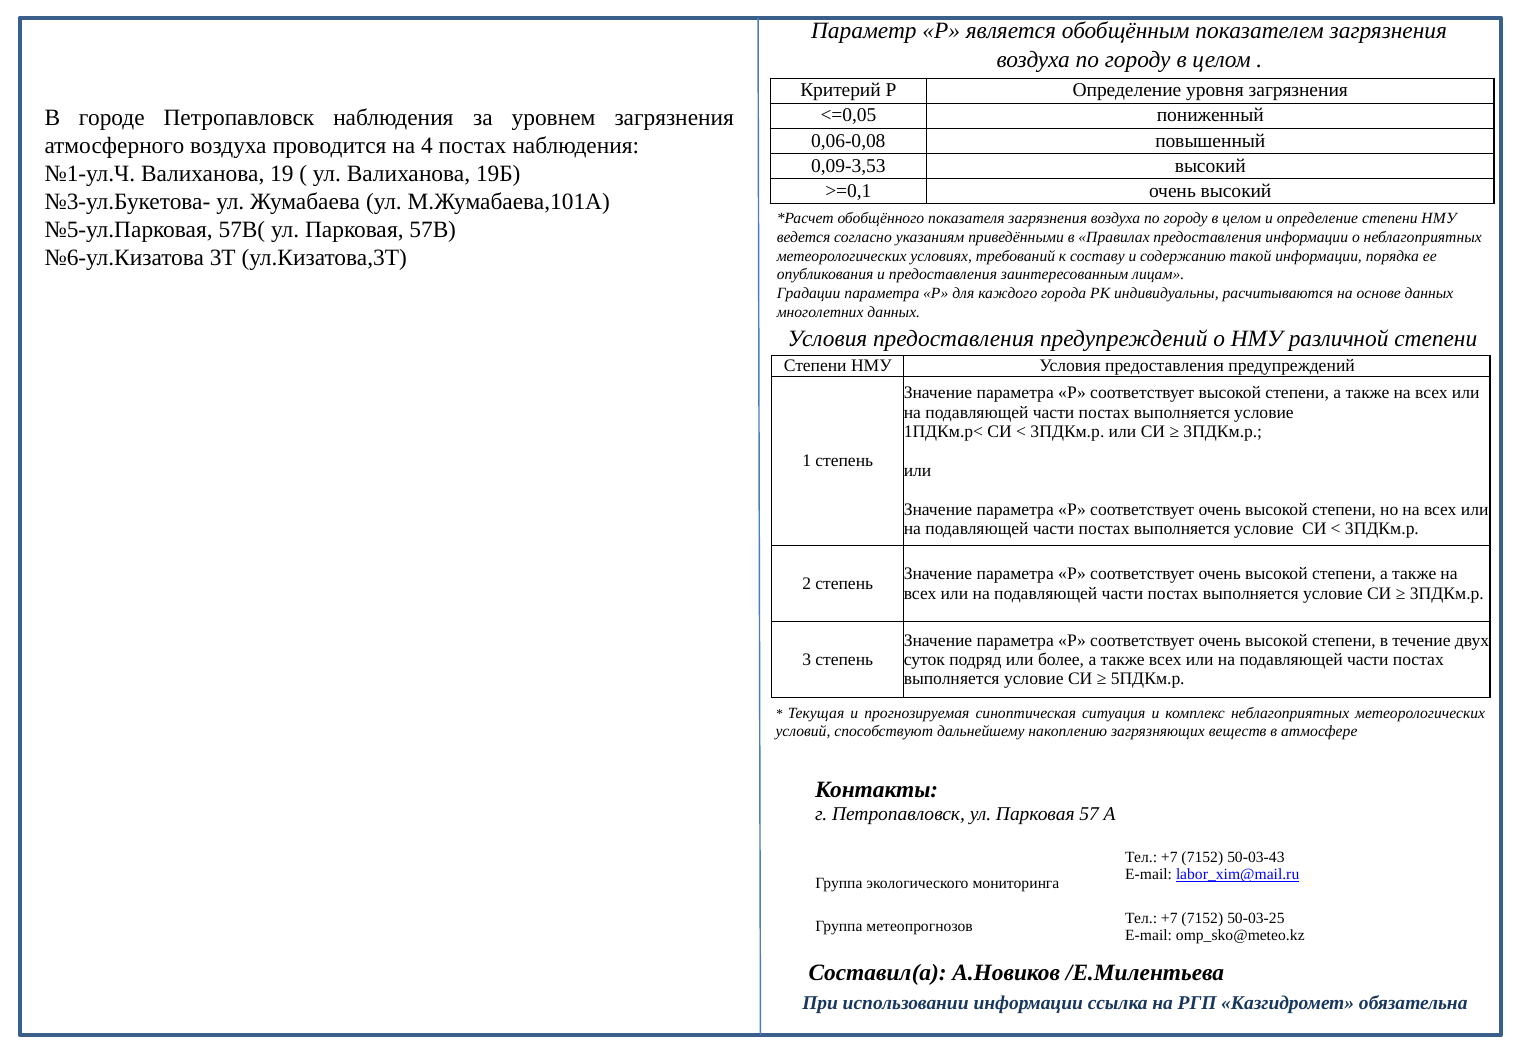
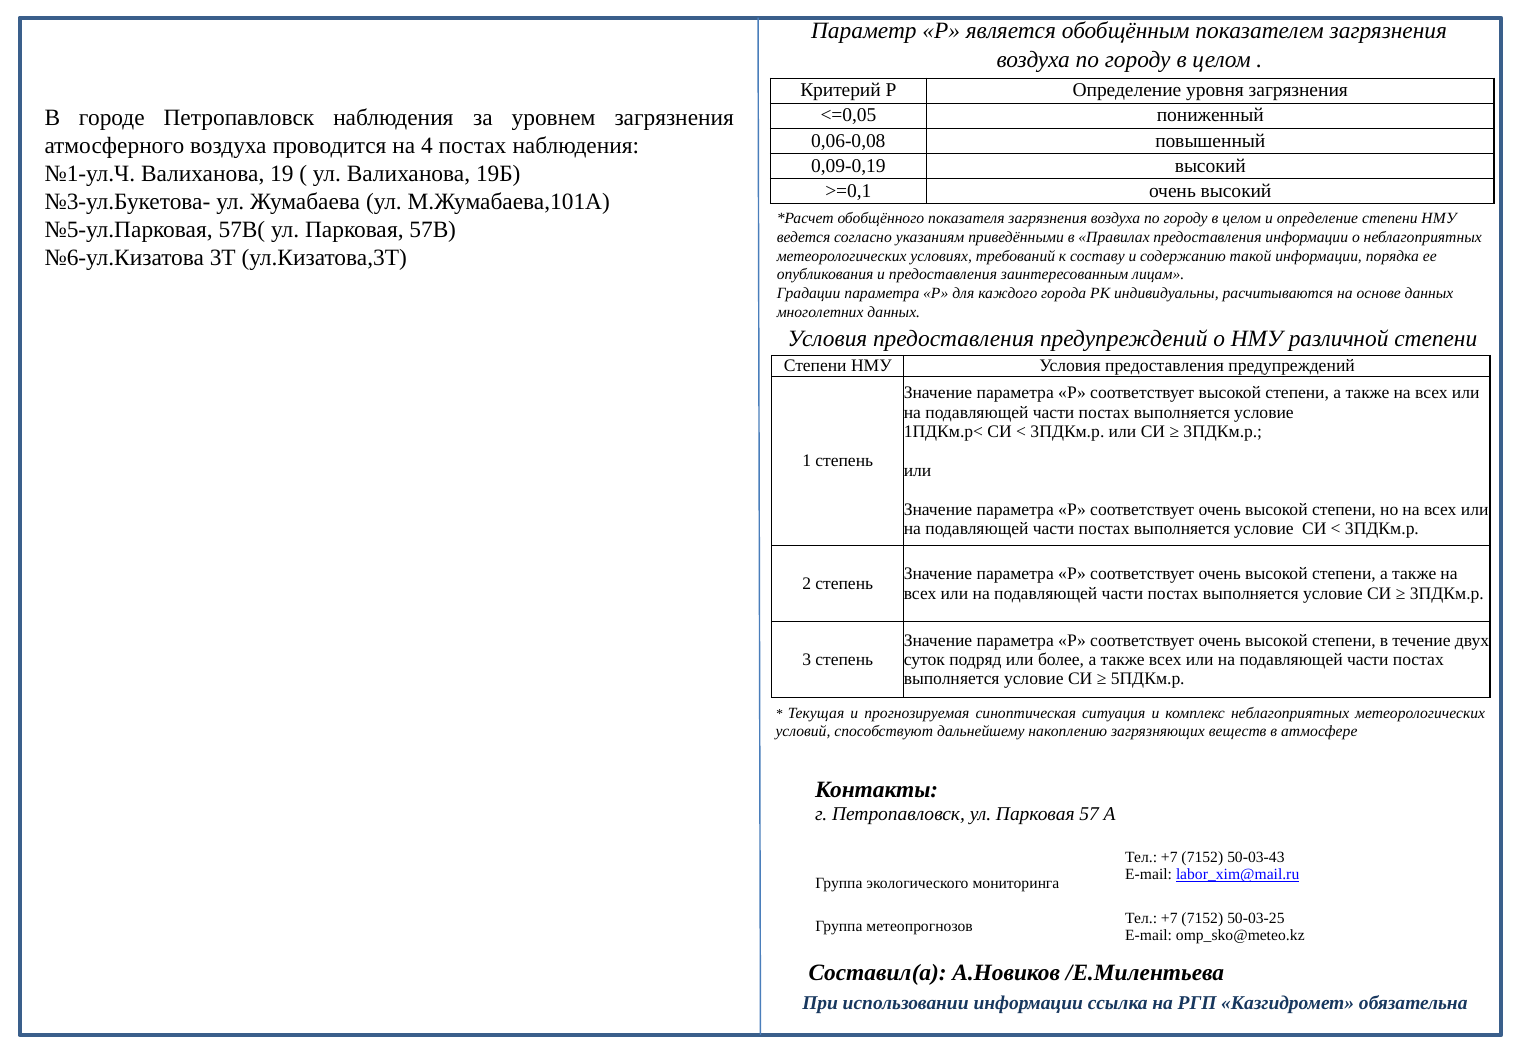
0,09-3,53: 0,09-3,53 -> 0,09-0,19
